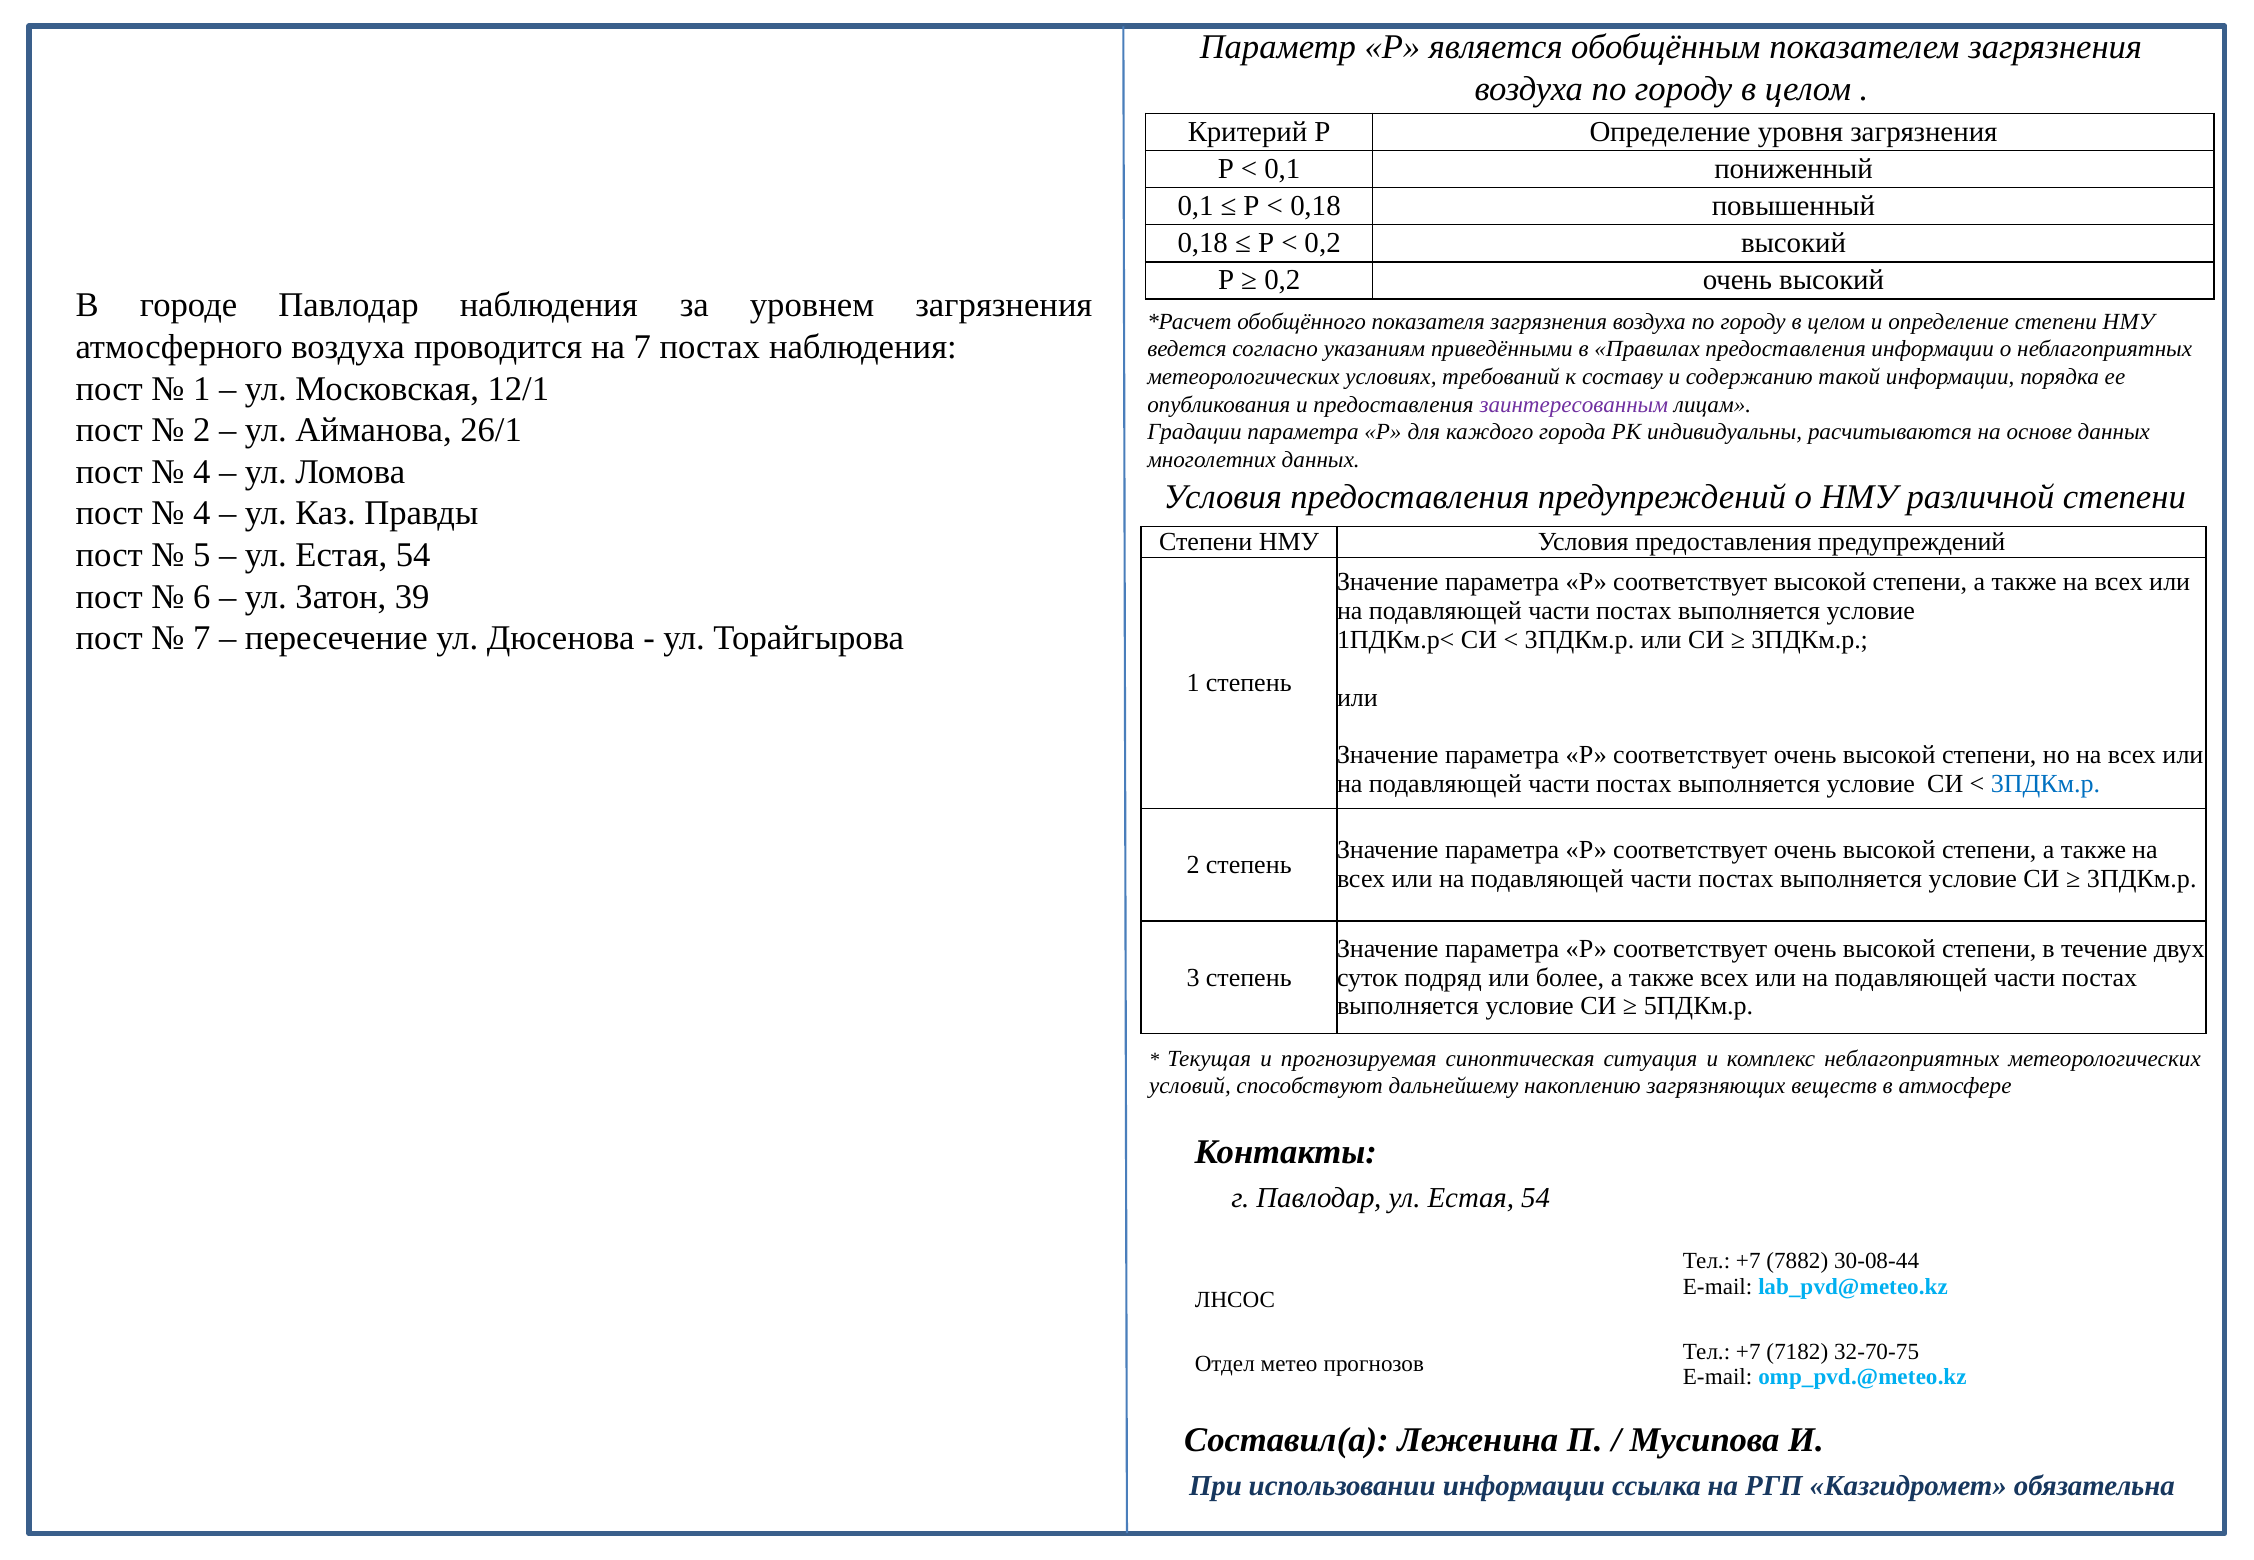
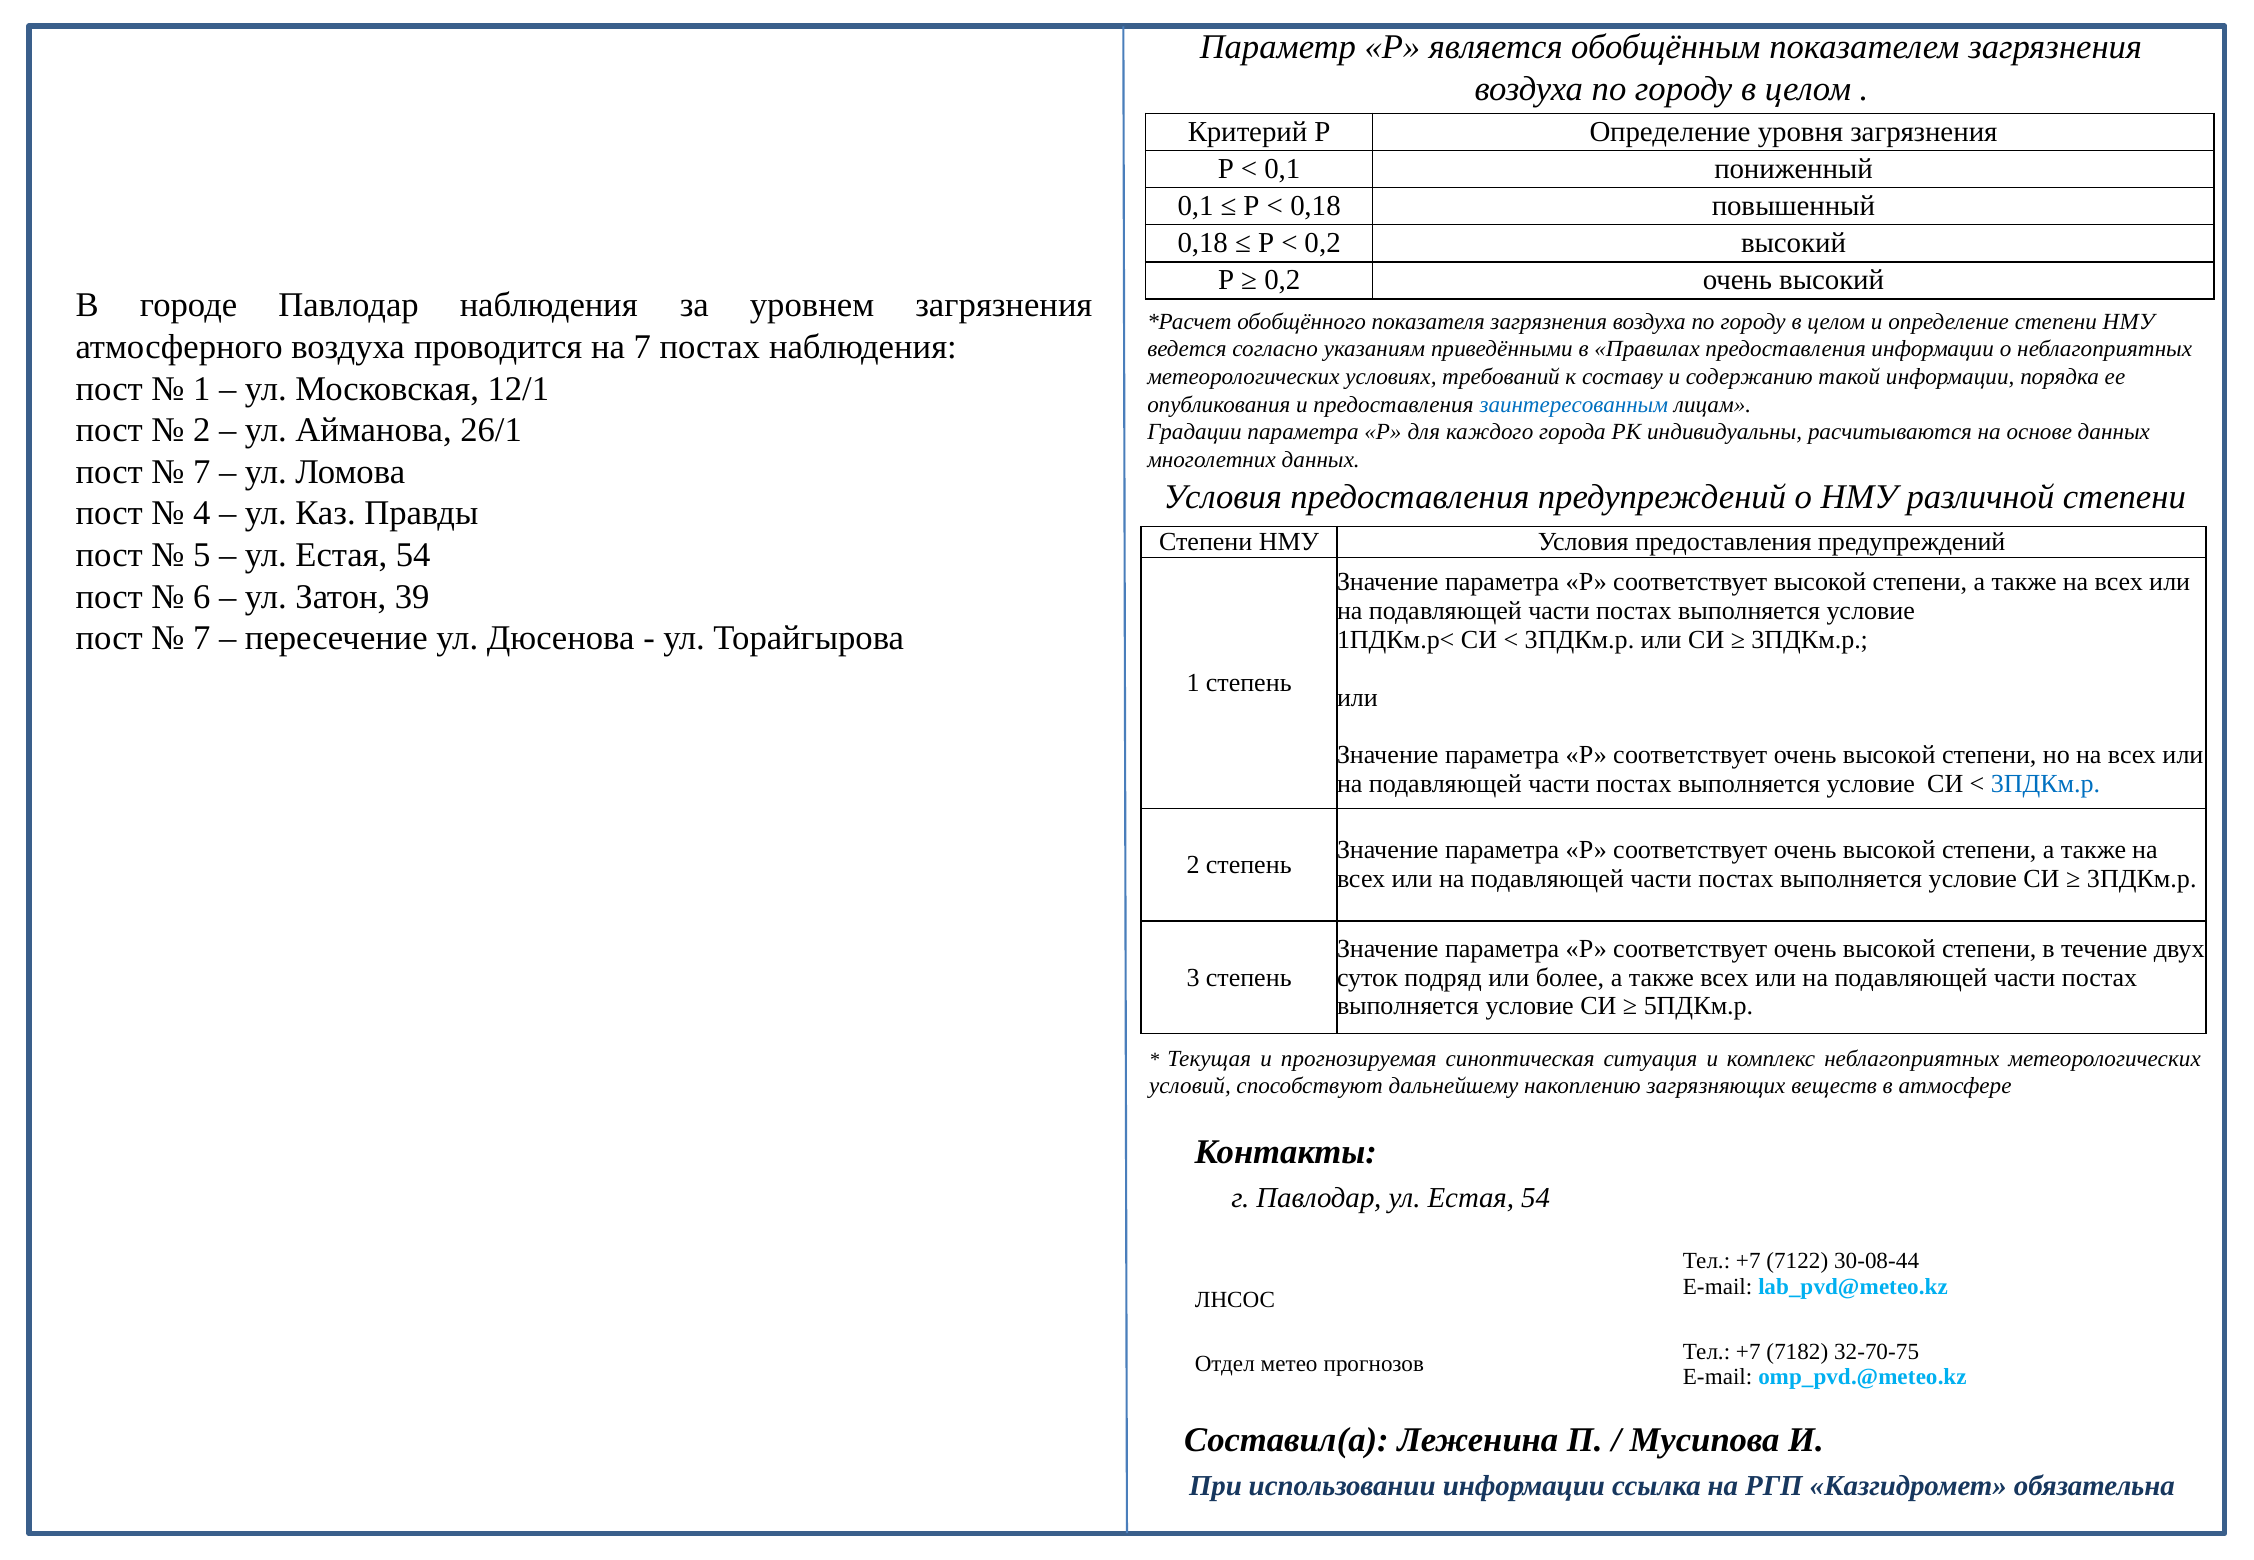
заинтересованным colour: purple -> blue
4 at (202, 472): 4 -> 7
7882: 7882 -> 7122
